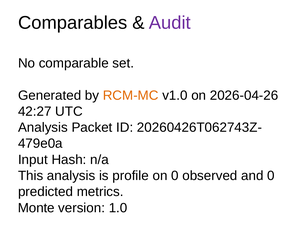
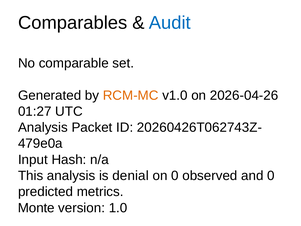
Audit colour: purple -> blue
42:27: 42:27 -> 01:27
profile: profile -> denial
